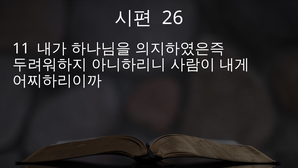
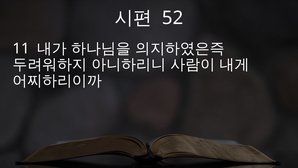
26: 26 -> 52
